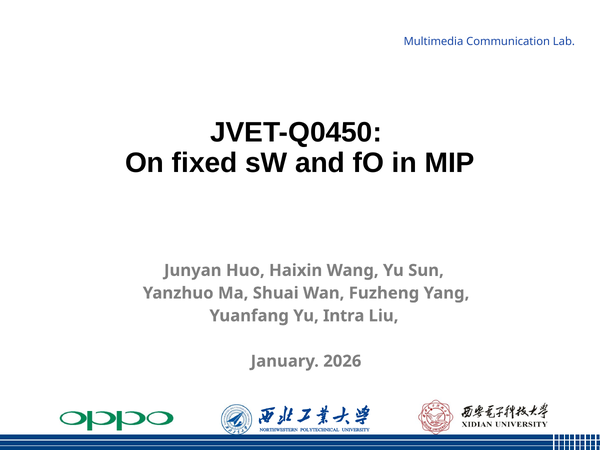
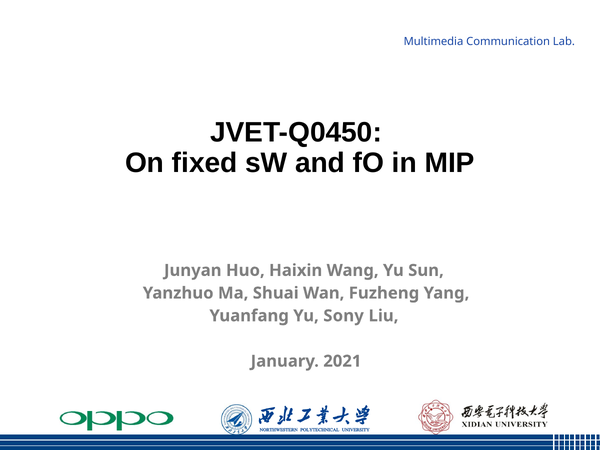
Intra: Intra -> Sony
2026: 2026 -> 2021
